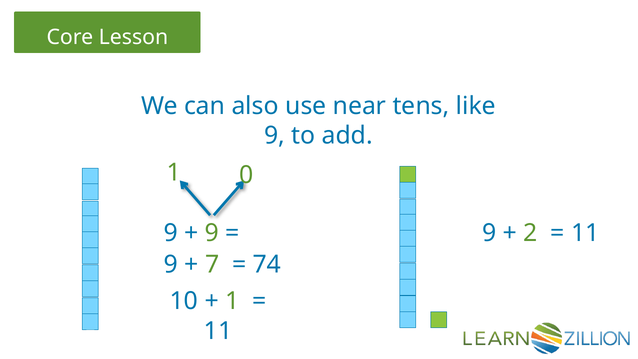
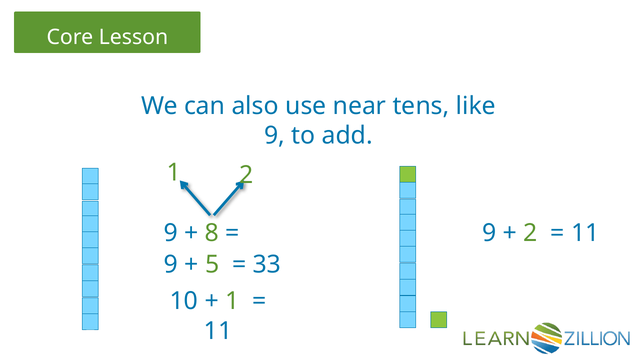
1 0: 0 -> 2
9 at (212, 233): 9 -> 8
7: 7 -> 5
74: 74 -> 33
